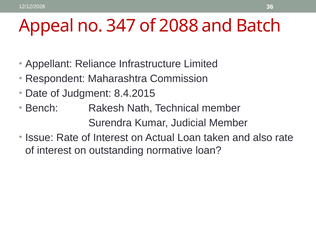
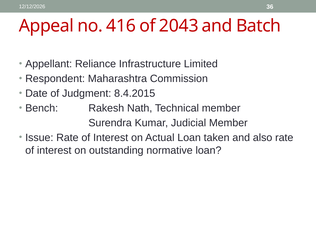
347: 347 -> 416
2088: 2088 -> 2043
